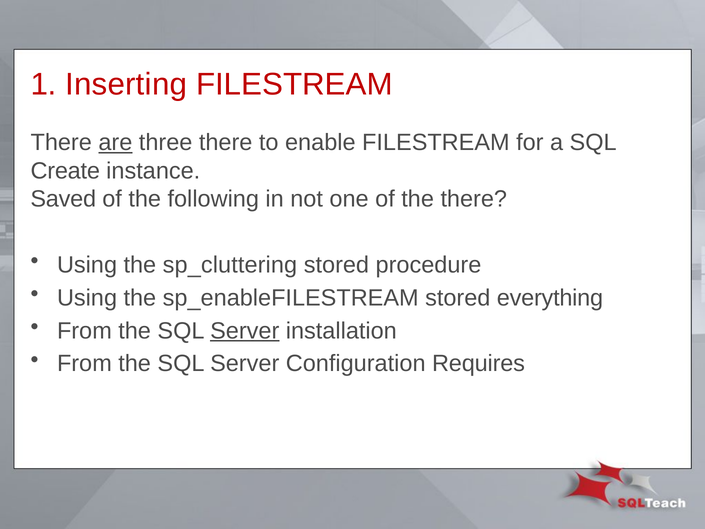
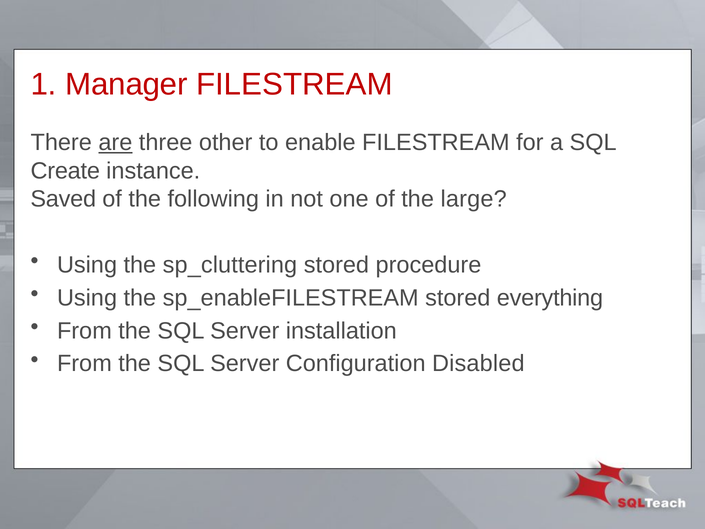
Inserting: Inserting -> Manager
three there: there -> other
the there: there -> large
Server at (245, 331) underline: present -> none
Requires: Requires -> Disabled
